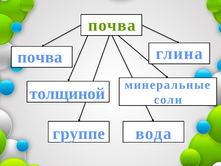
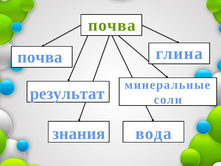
толщиной: толщиной -> результат
группе: группе -> знания
